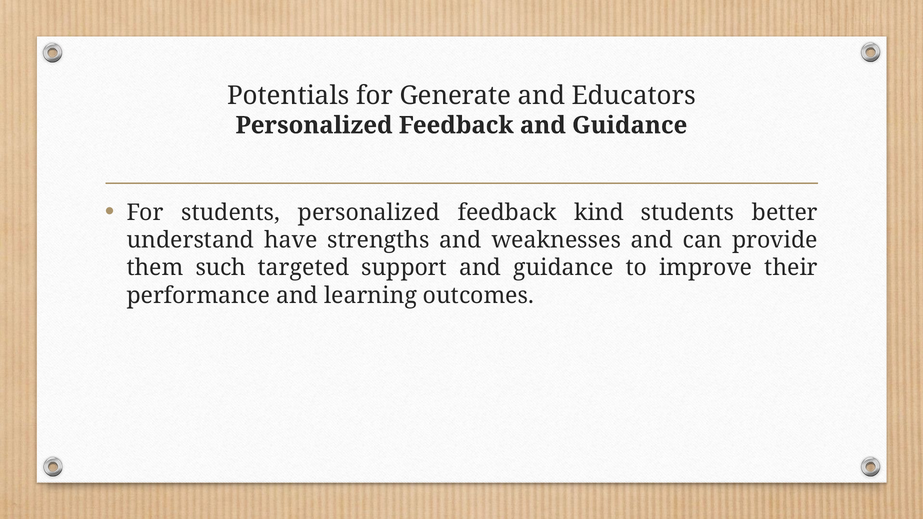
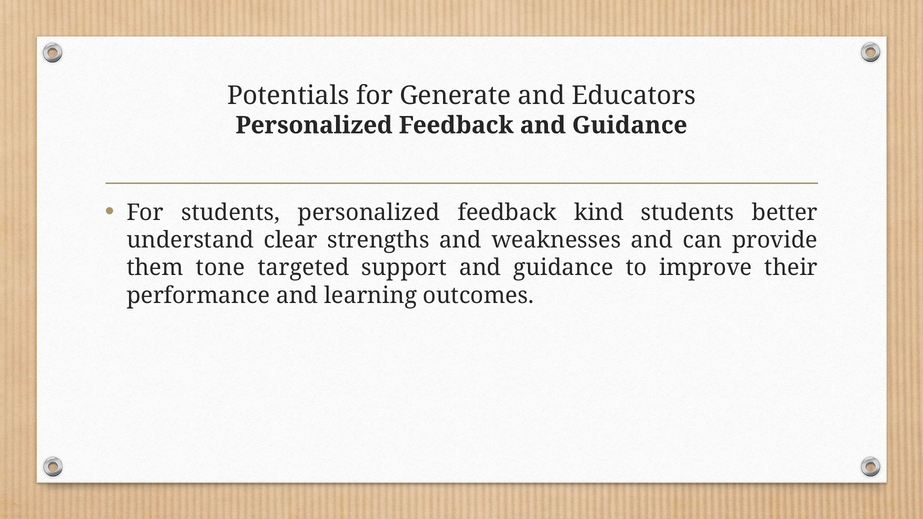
have: have -> clear
such: such -> tone
